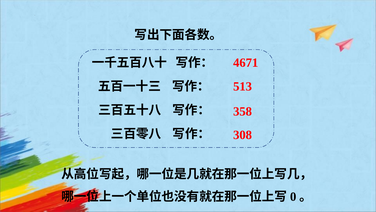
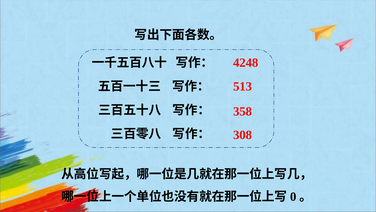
4671: 4671 -> 4248
